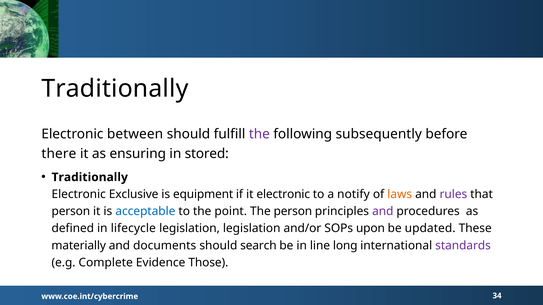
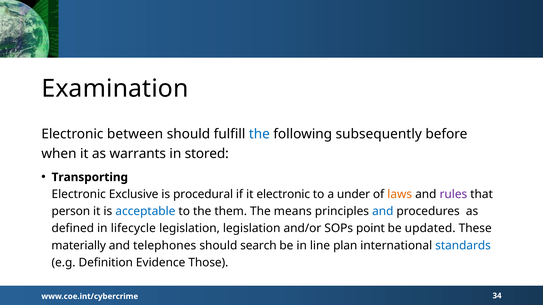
Traditionally at (115, 89): Traditionally -> Examination
the at (259, 134) colour: purple -> blue
there: there -> when
ensuring: ensuring -> warrants
Traditionally at (90, 177): Traditionally -> Transporting
equipment: equipment -> procedural
notify: notify -> under
point: point -> them
The person: person -> means
and at (383, 212) colour: purple -> blue
upon: upon -> point
documents: documents -> telephones
long: long -> plan
standards colour: purple -> blue
Complete: Complete -> Definition
